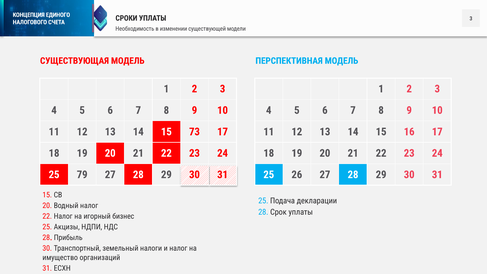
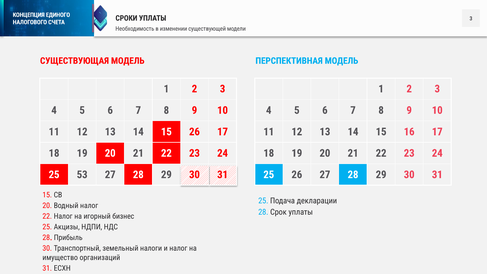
15 73: 73 -> 26
79: 79 -> 53
